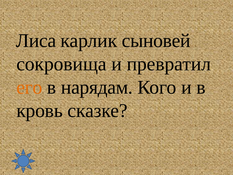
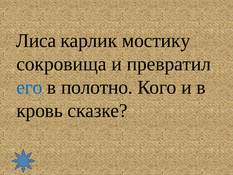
сыновей: сыновей -> мостику
его colour: orange -> blue
нарядам: нарядам -> полотно
